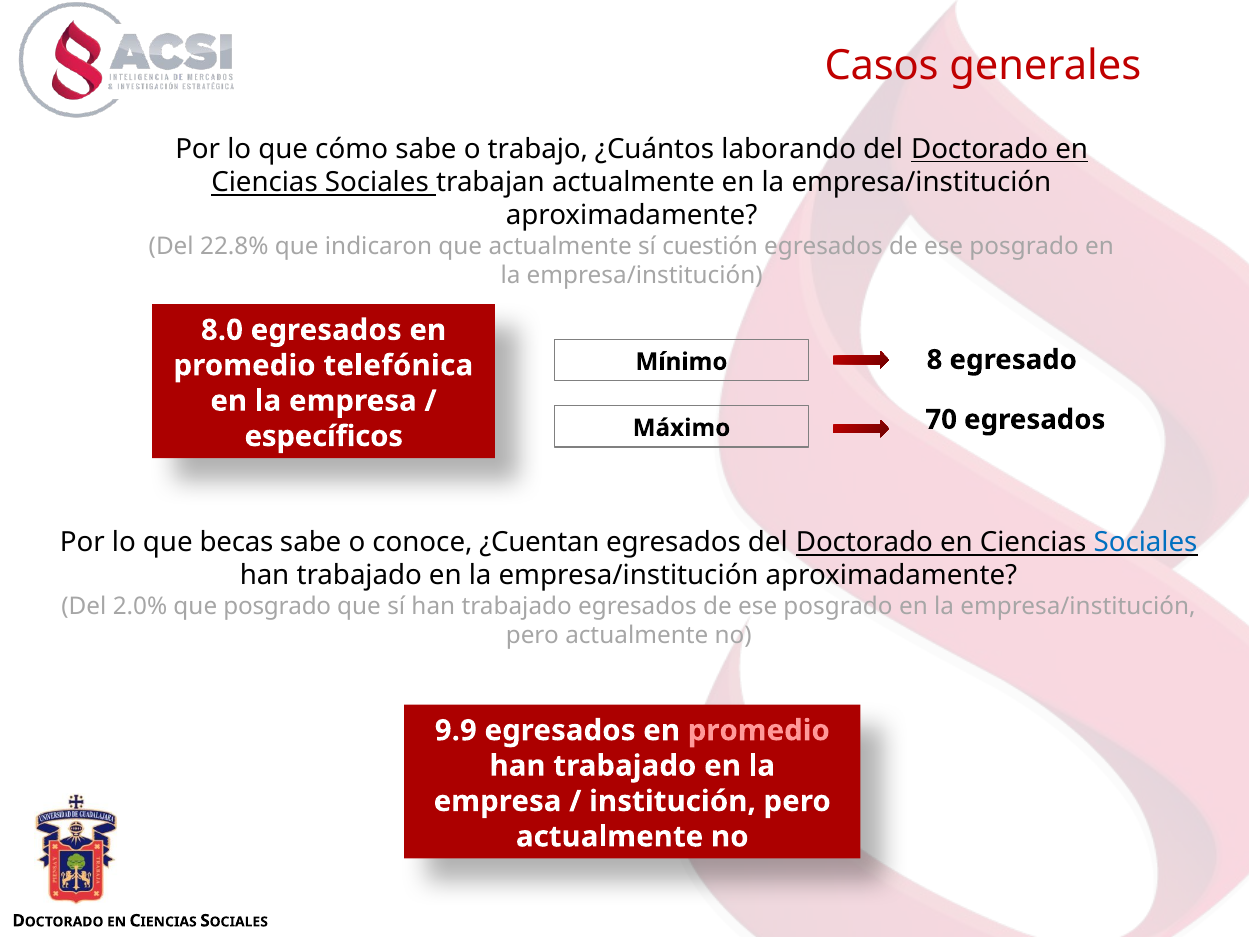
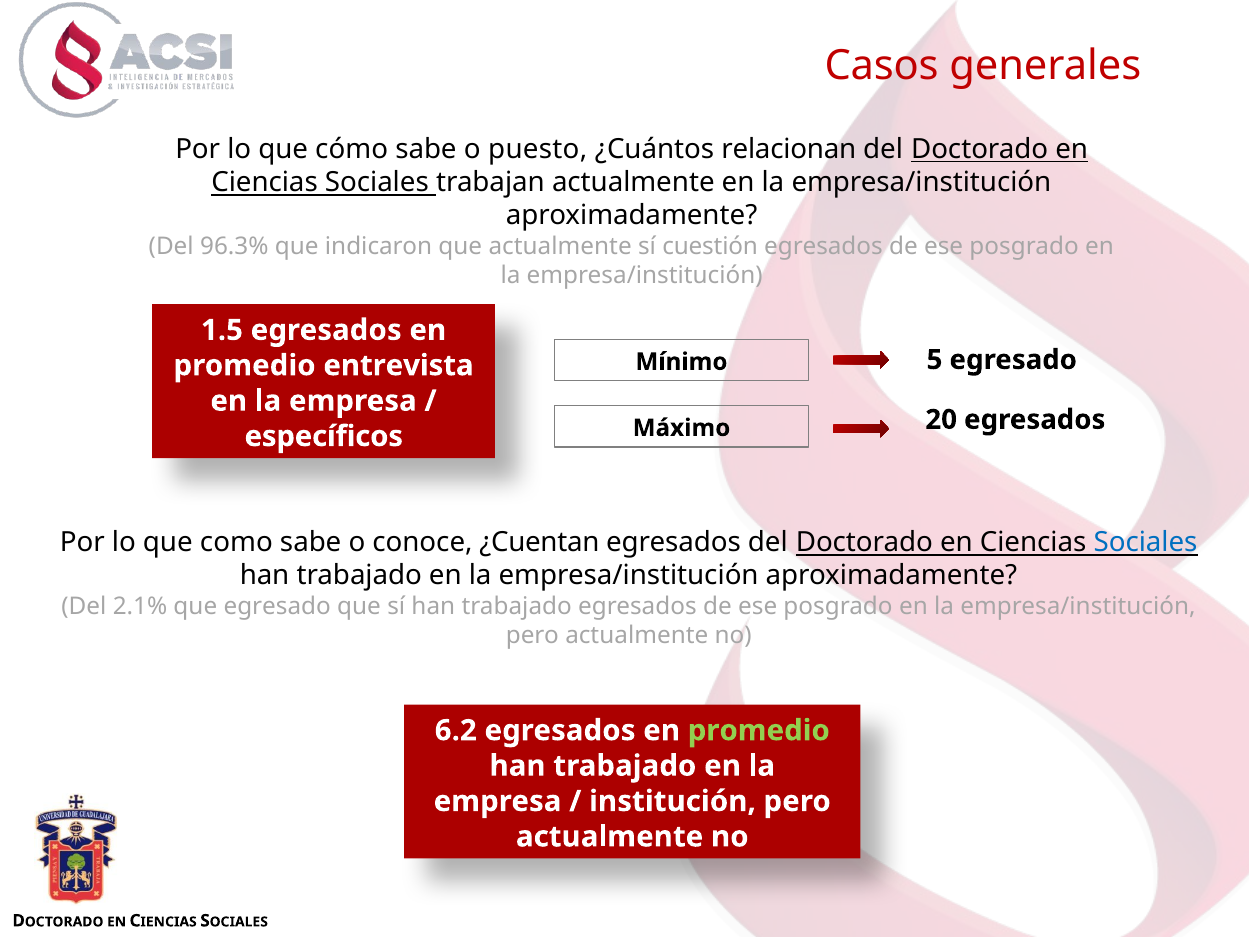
trabajo: trabajo -> puesto
laborando: laborando -> relacionan
22.8%: 22.8% -> 96.3%
8.0: 8.0 -> 1.5
8: 8 -> 5
telefónica: telefónica -> entrevista
70: 70 -> 20
becas: becas -> como
2.0%: 2.0% -> 2.1%
que posgrado: posgrado -> egresado
9.9: 9.9 -> 6.2
promedio at (759, 730) colour: pink -> light green
